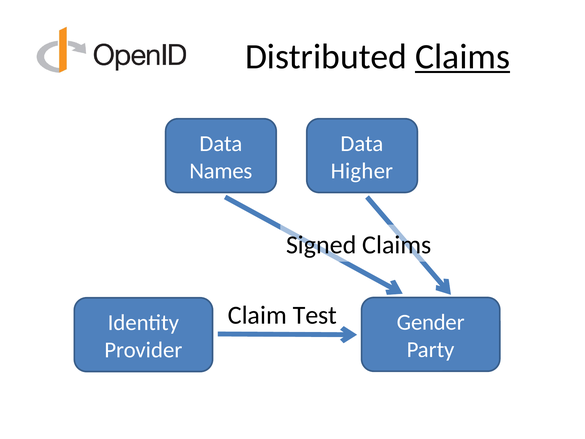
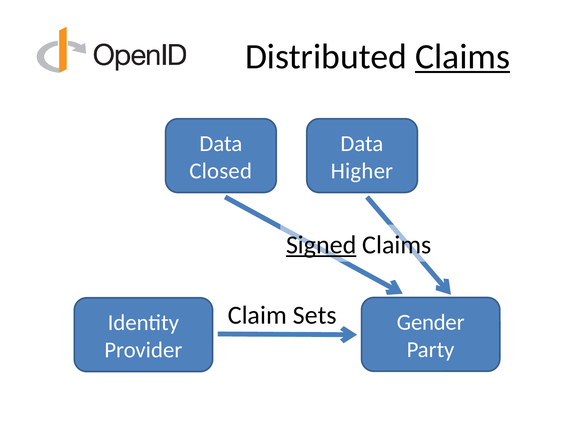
Names: Names -> Closed
Signed underline: none -> present
Test: Test -> Sets
